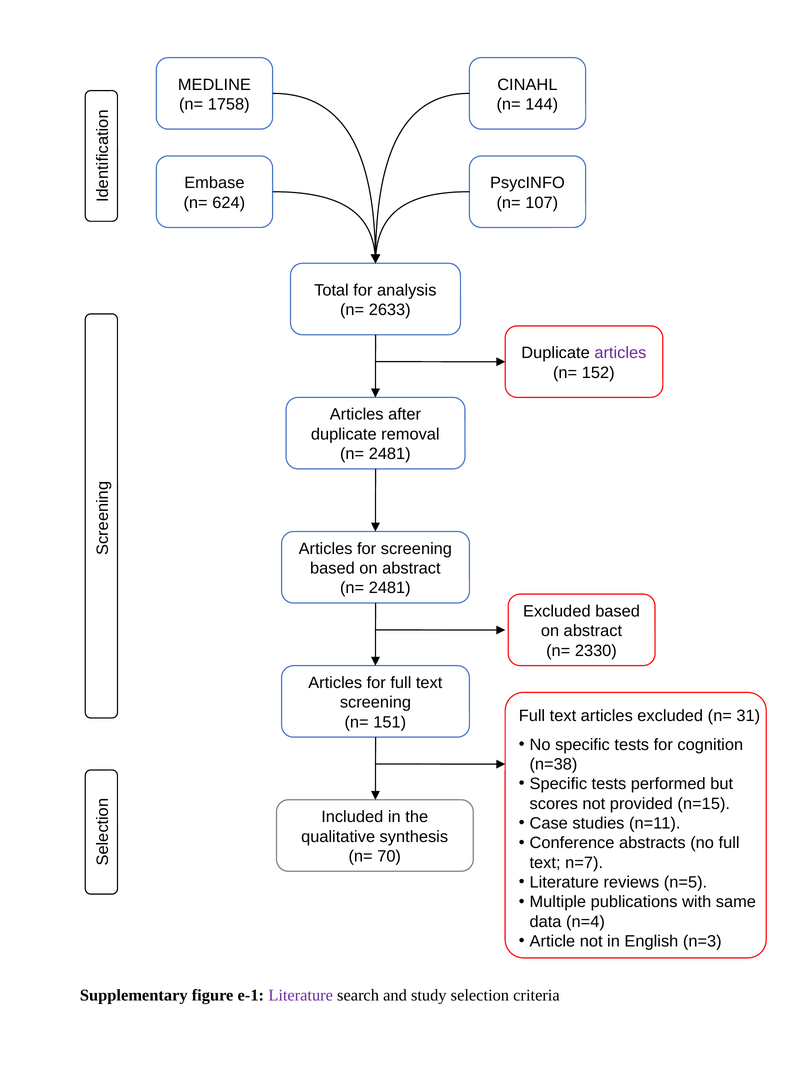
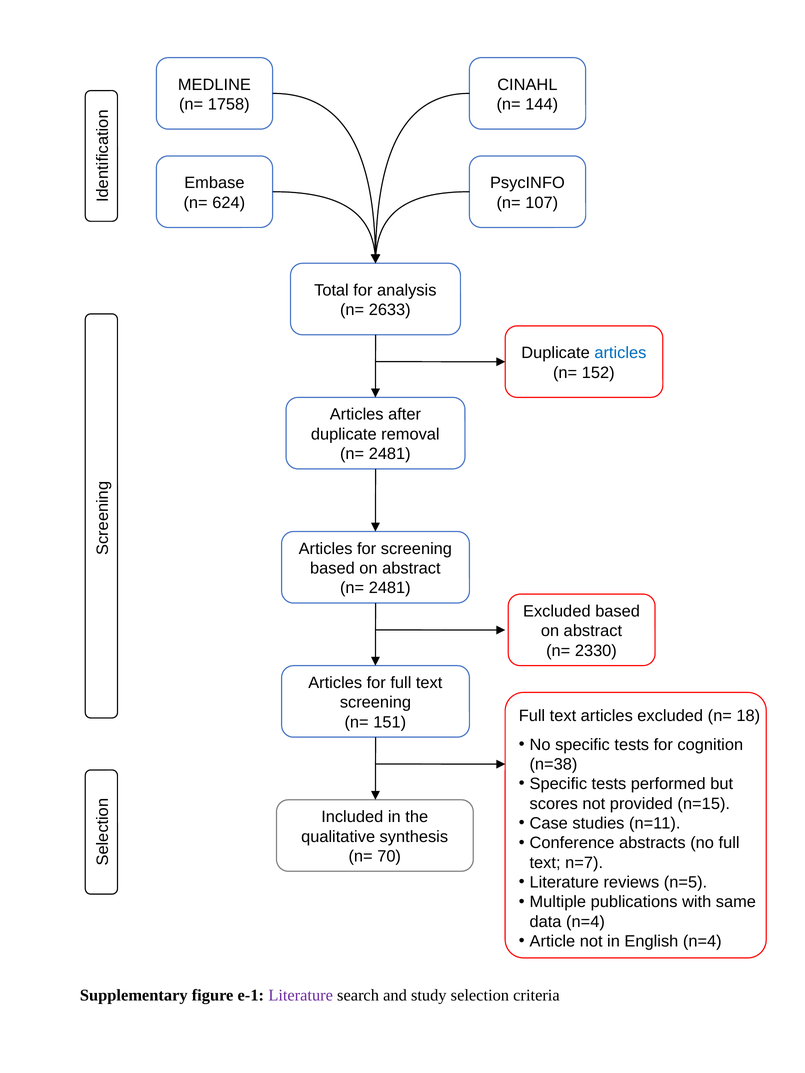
articles at (620, 353) colour: purple -> blue
31: 31 -> 18
English n=3: n=3 -> n=4
